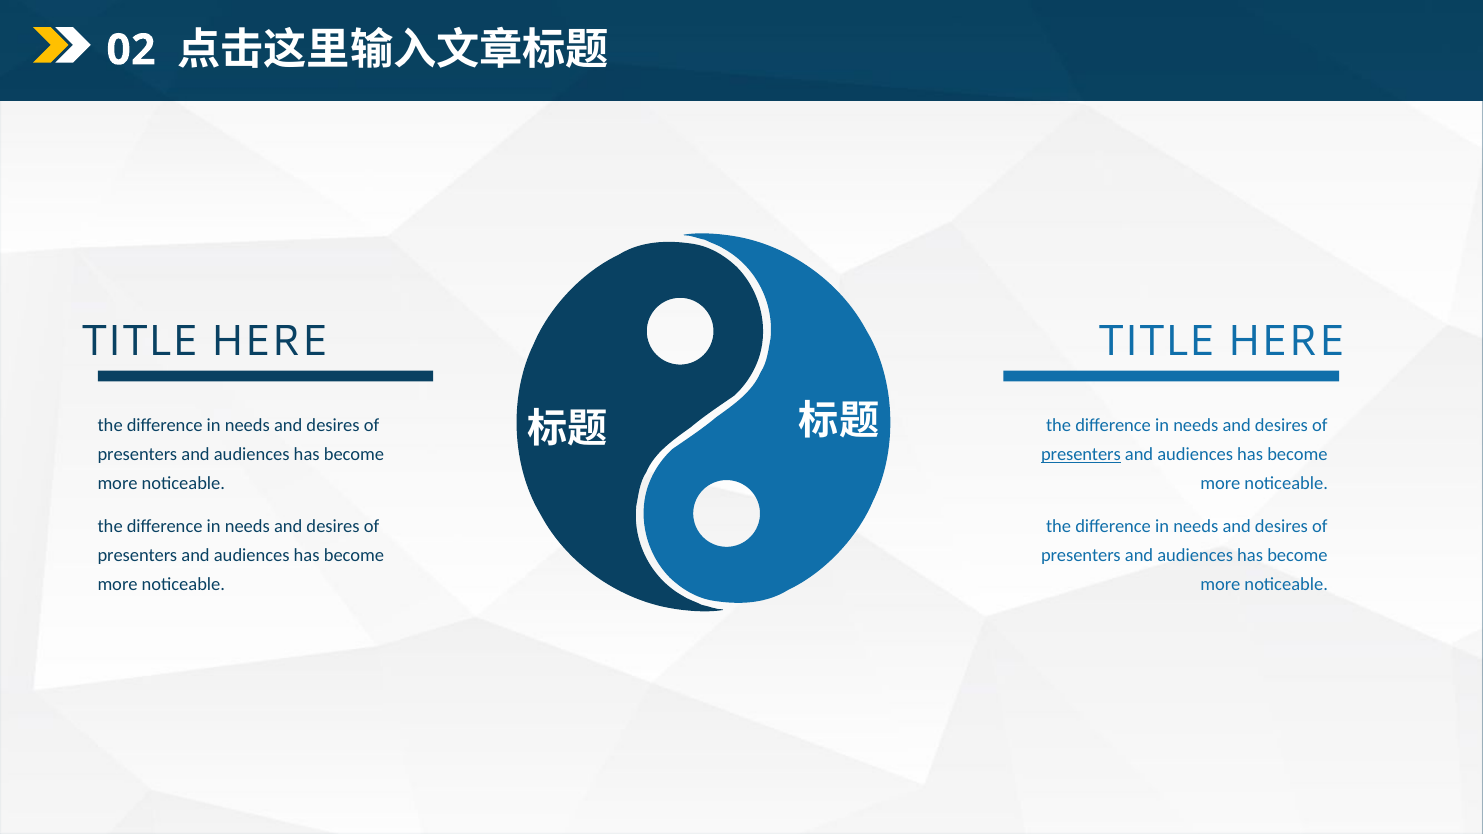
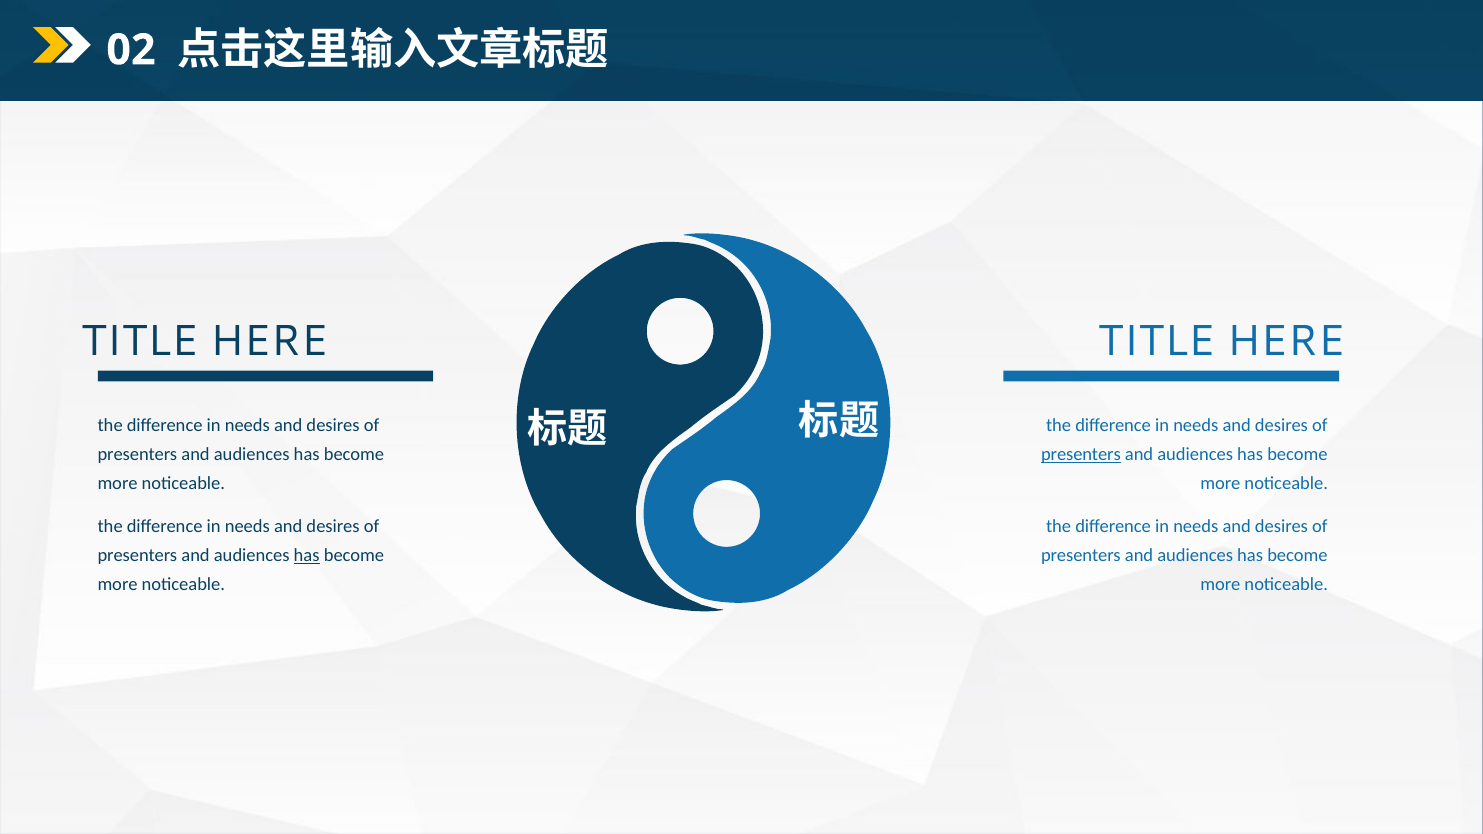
has at (307, 555) underline: none -> present
